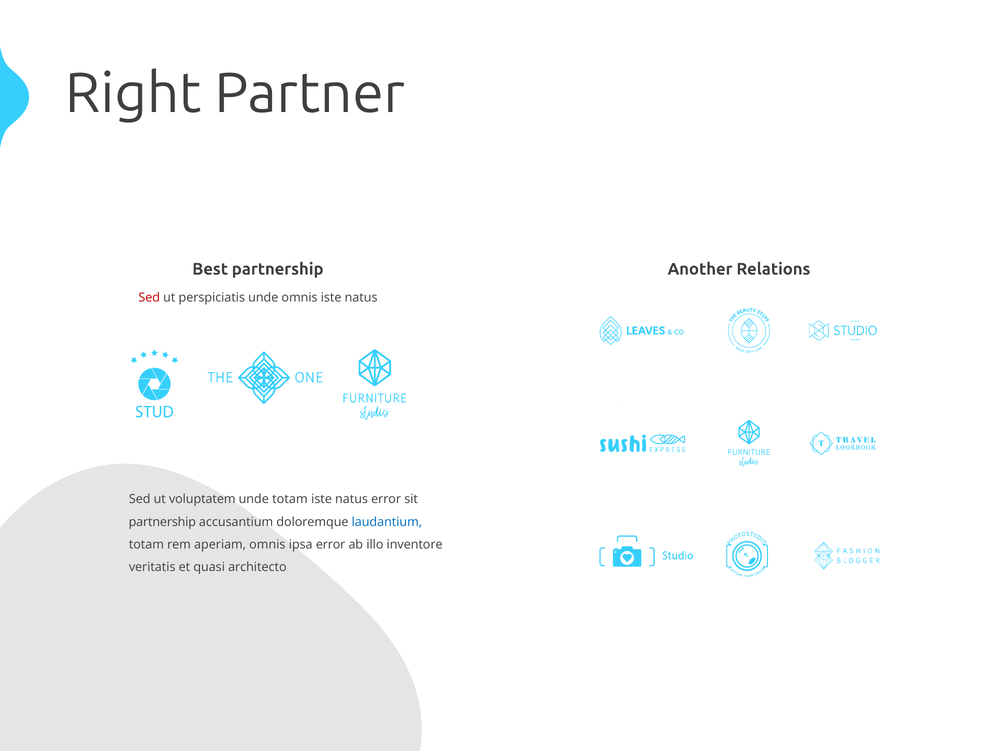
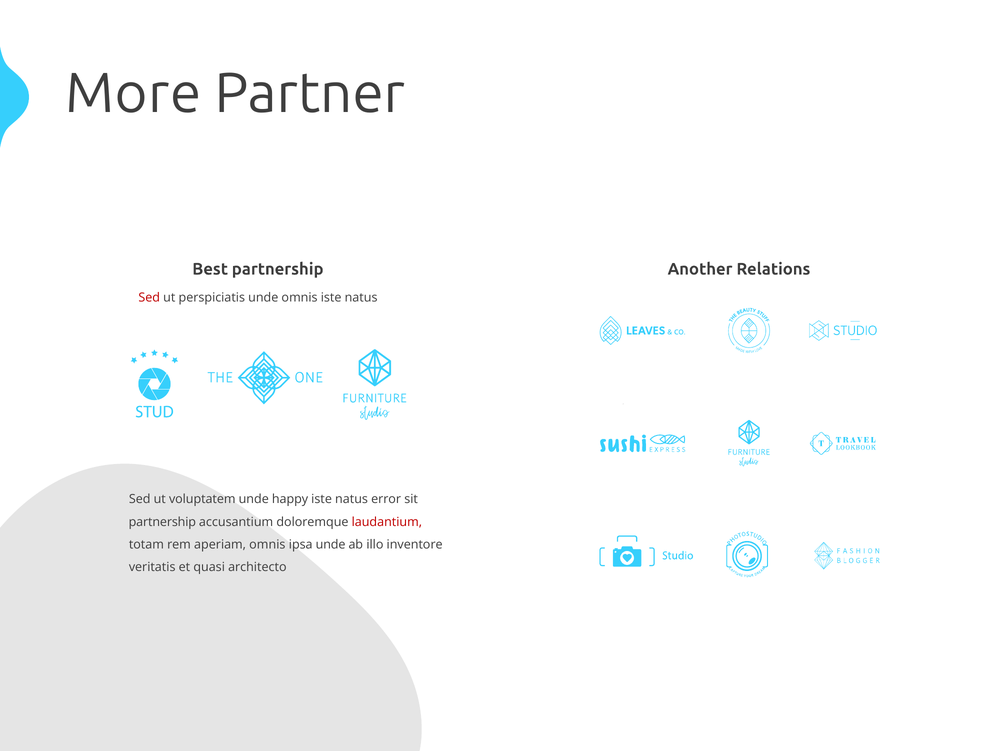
Right: Right -> More
unde totam: totam -> happy
laudantium colour: blue -> red
ipsa error: error -> unde
